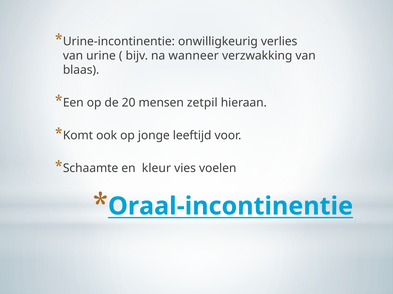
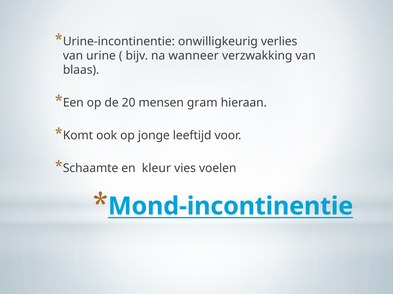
zetpil: zetpil -> gram
Oraal-incontinentie: Oraal-incontinentie -> Mond-incontinentie
